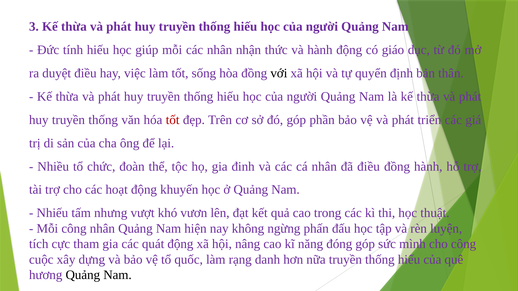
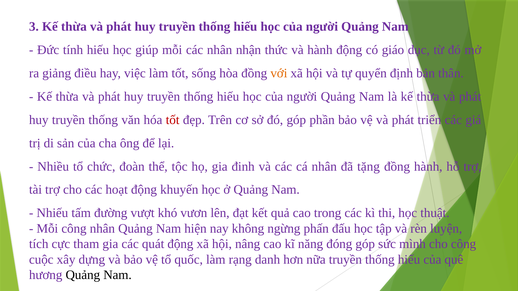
duyệt: duyệt -> giảng
với colour: black -> orange
đã điều: điều -> tặng
nhưng: nhưng -> đường
